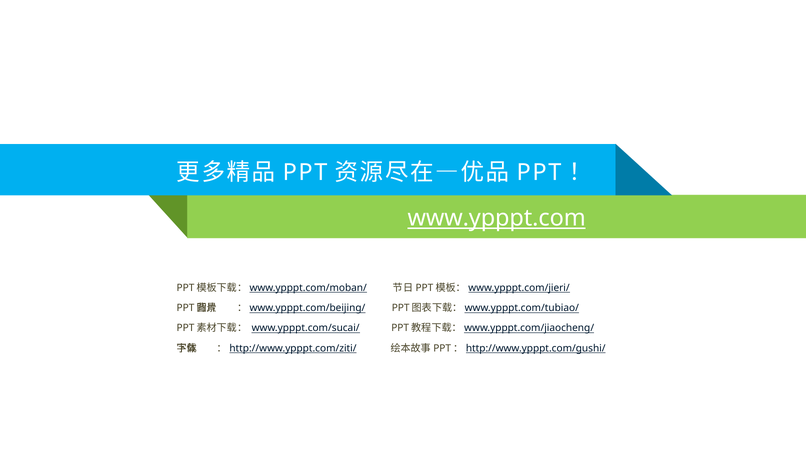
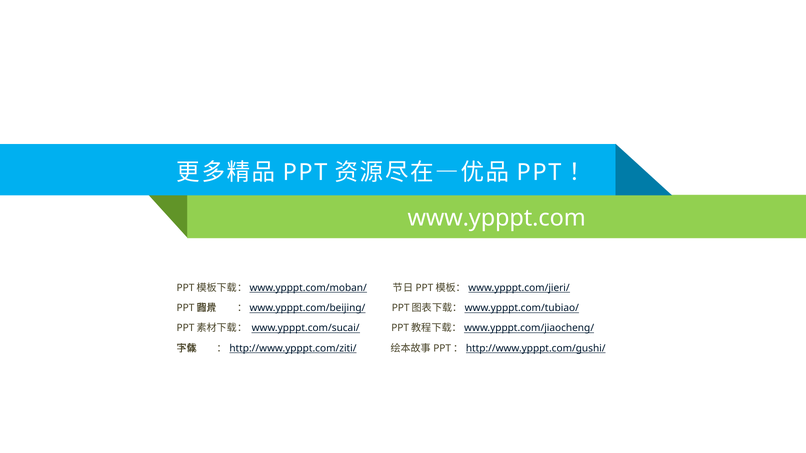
www.ypppt.com underline: present -> none
